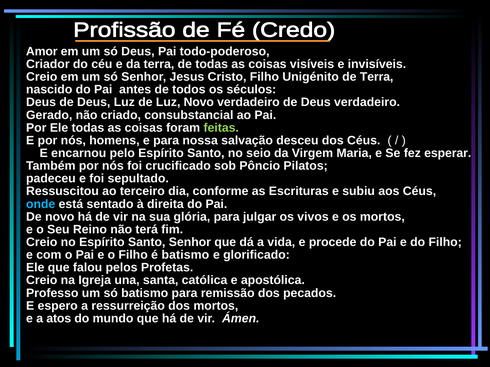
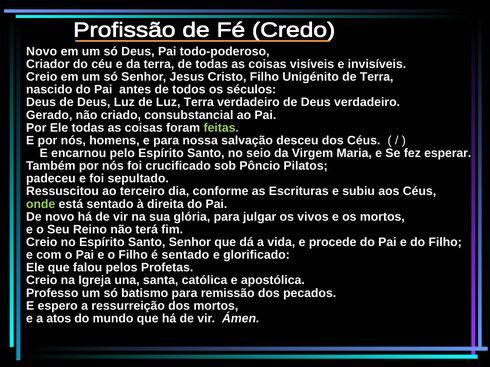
Amor at (42, 51): Amor -> Novo
Luz Novo: Novo -> Terra
onde colour: light blue -> light green
é batismo: batismo -> sentado
